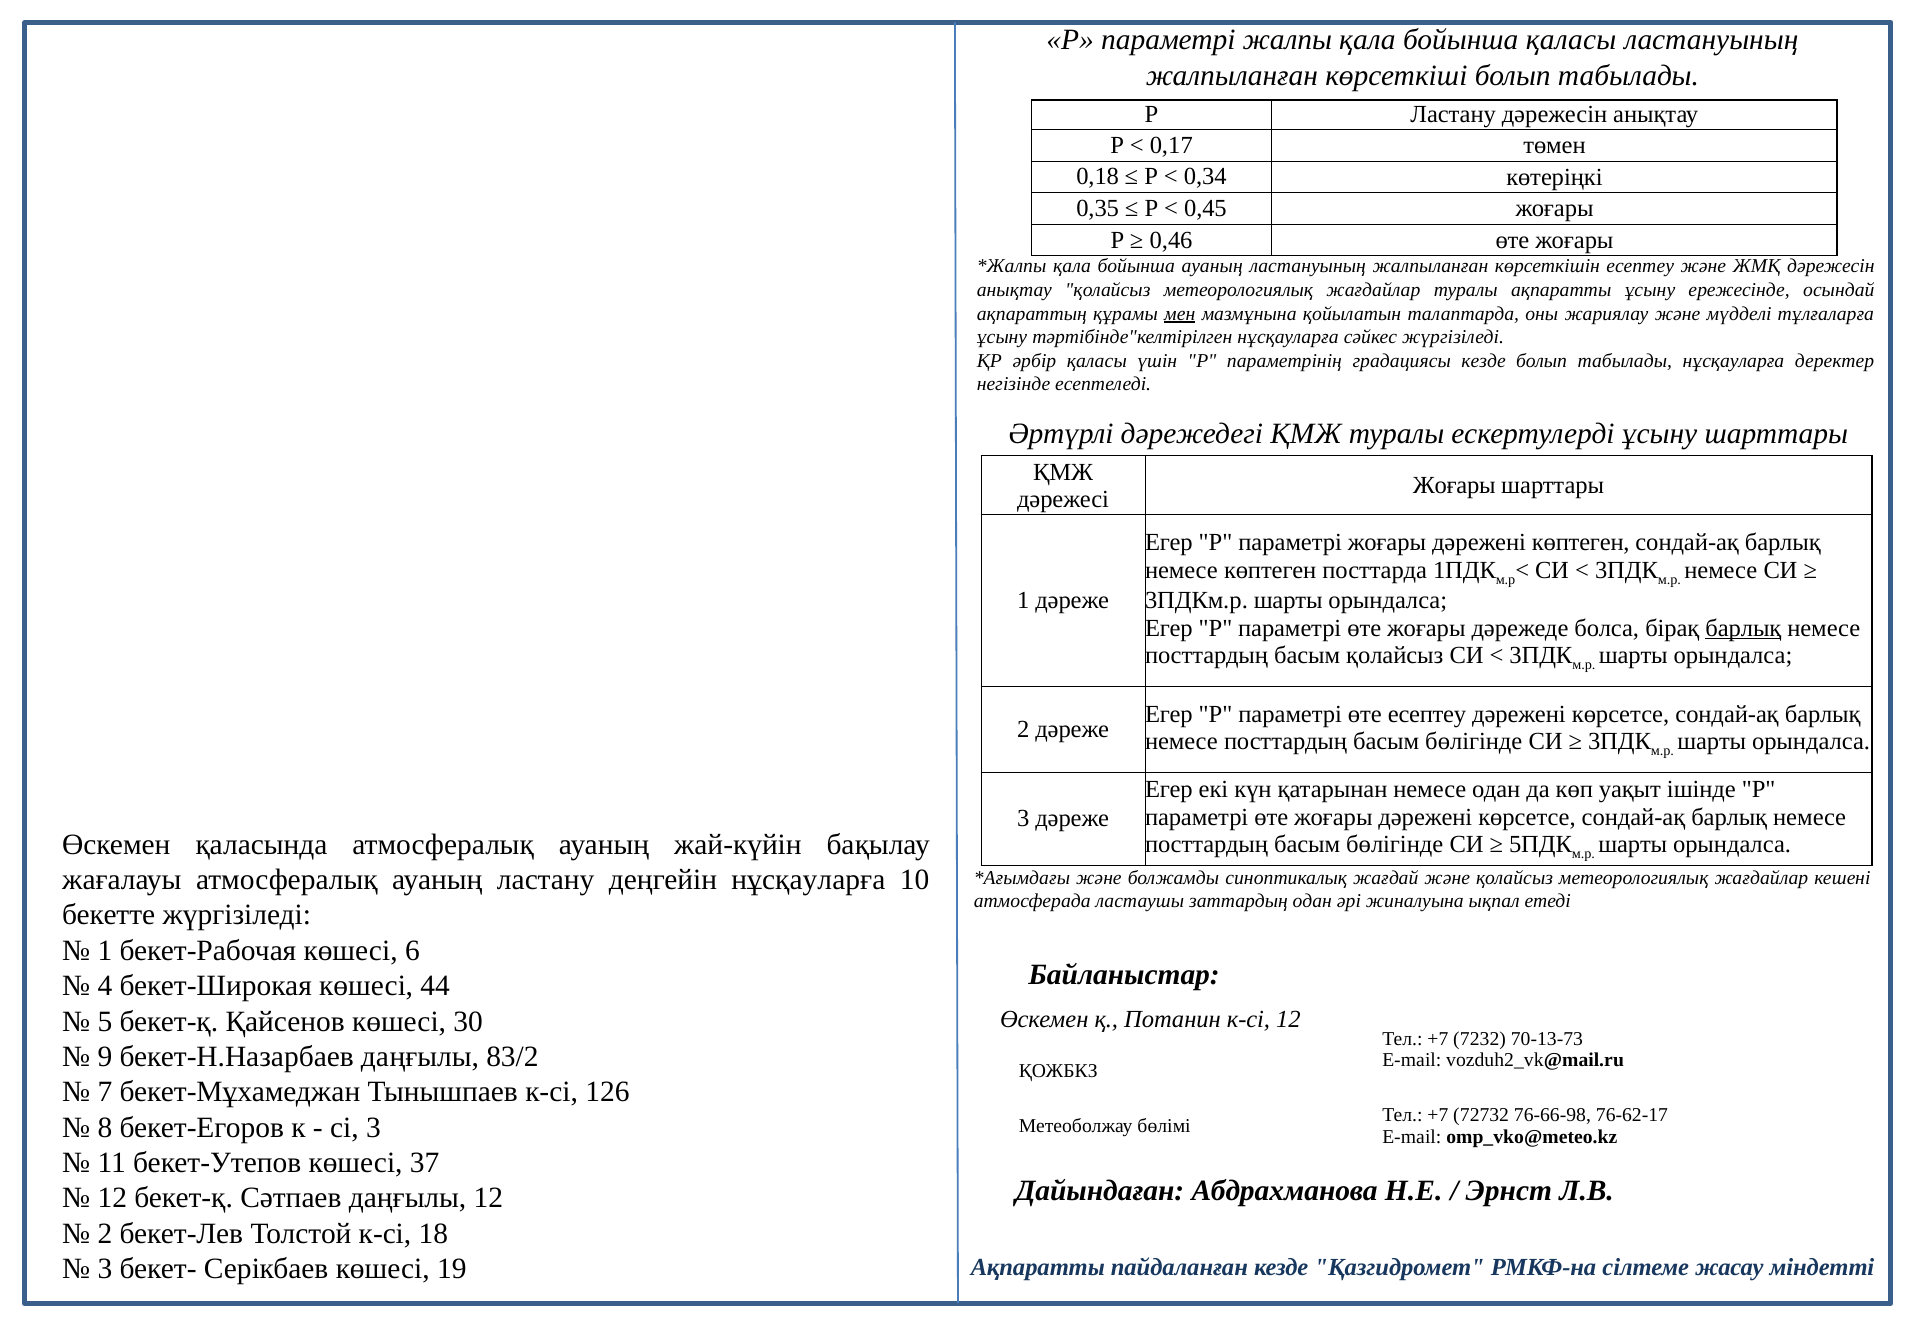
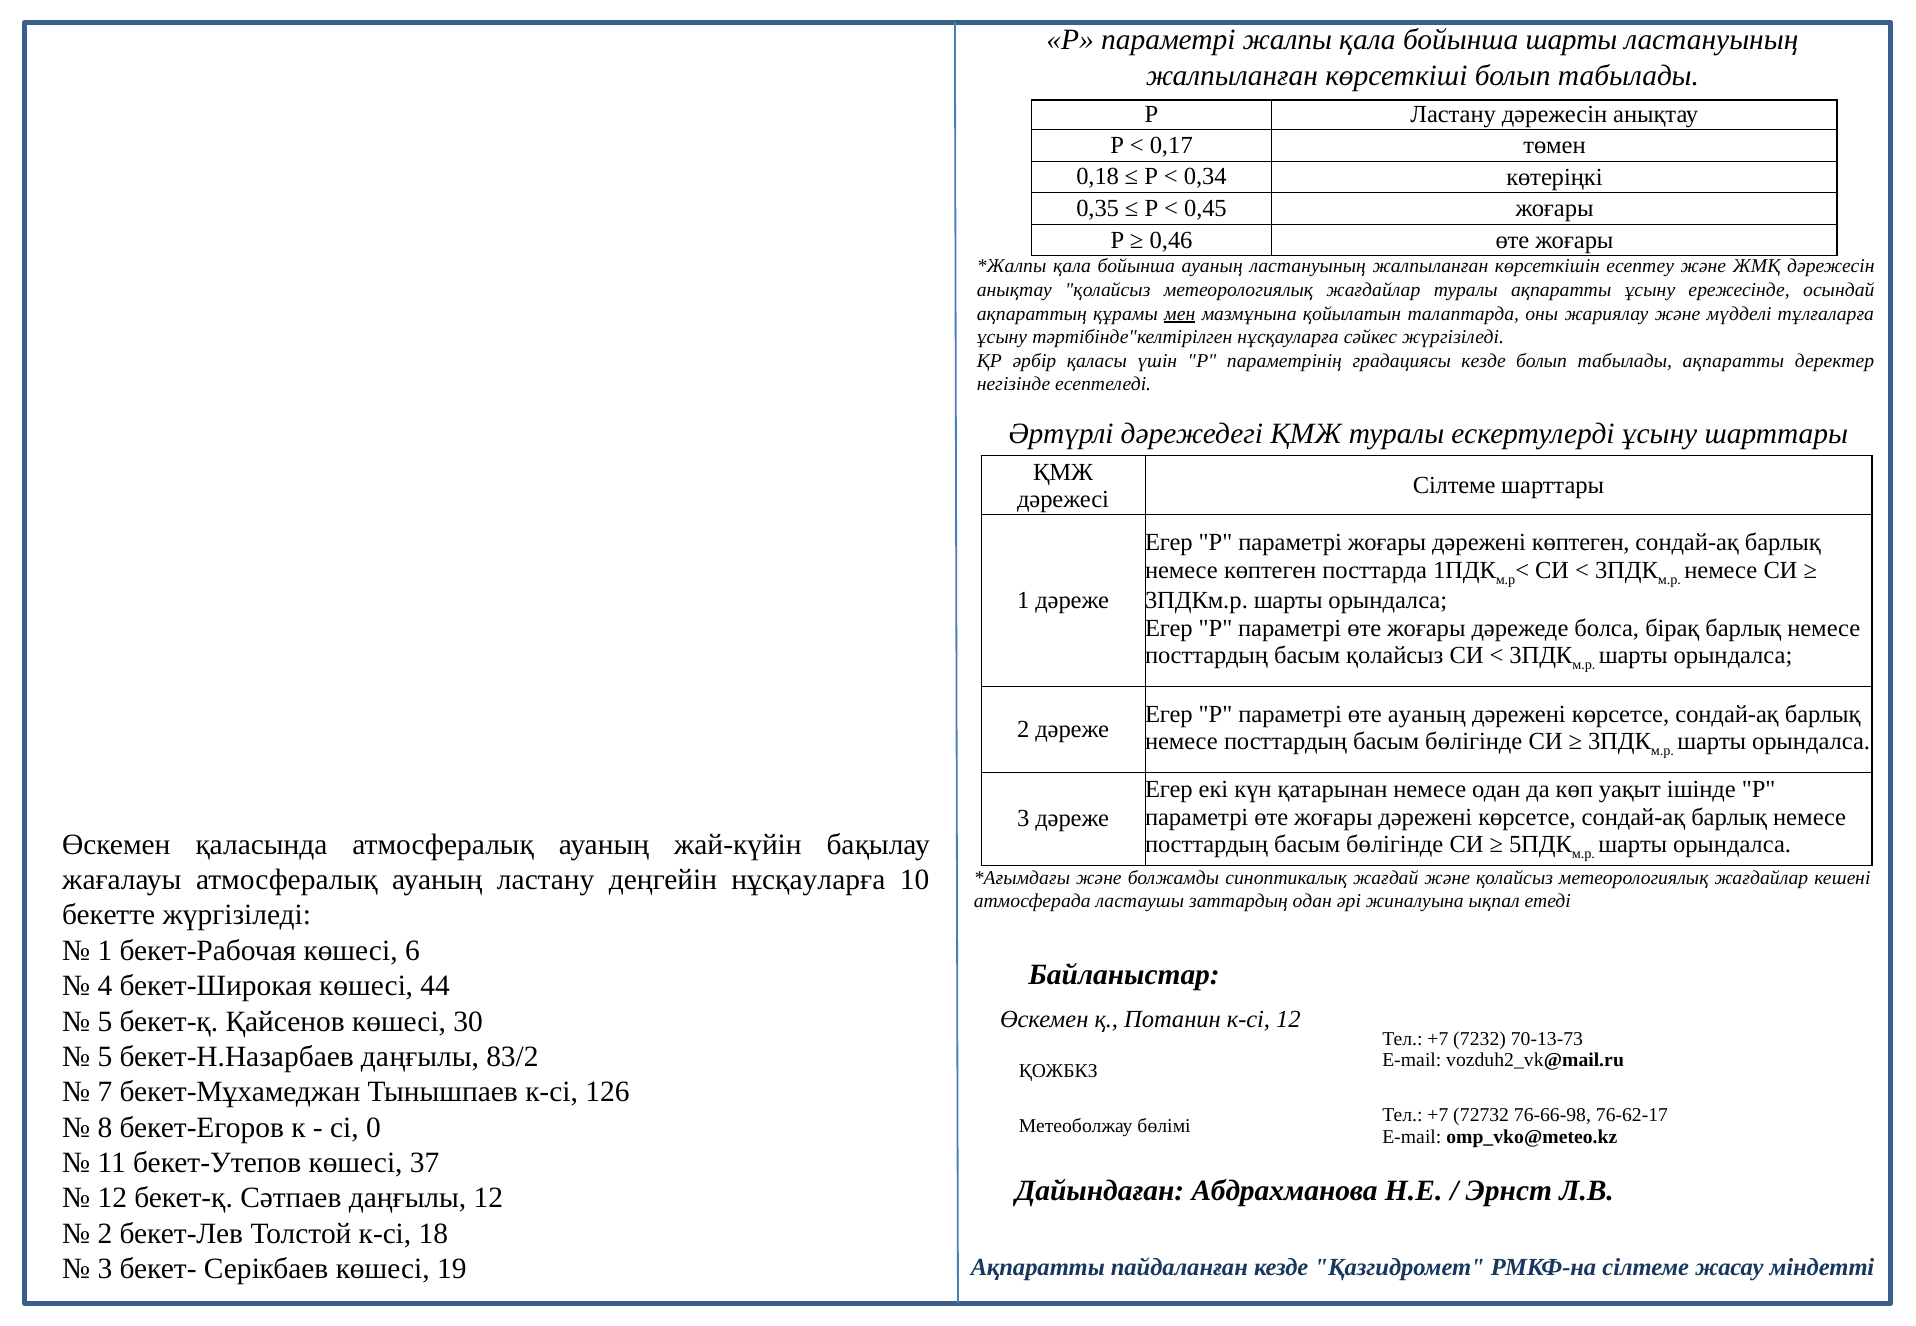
бойынша қаласы: қаласы -> шарты
табылады нұсқауларға: нұсқауларға -> ақпаратты
Жоғары at (1454, 486): Жоғары -> Сілтеме
барлық at (1743, 628) underline: present -> none
өте есептеу: есептеу -> ауаның
9 at (105, 1057): 9 -> 5
сі 3: 3 -> 0
